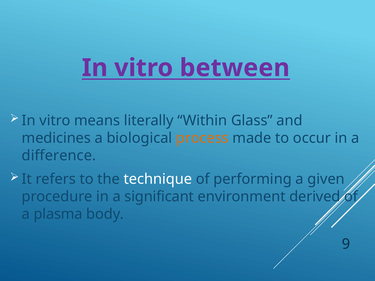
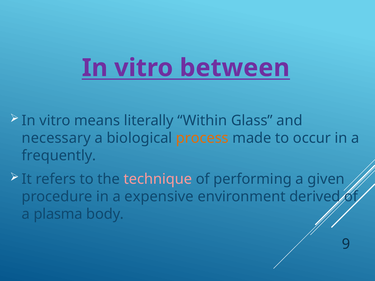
medicines: medicines -> necessary
difference: difference -> frequently
technique colour: white -> pink
significant: significant -> expensive
